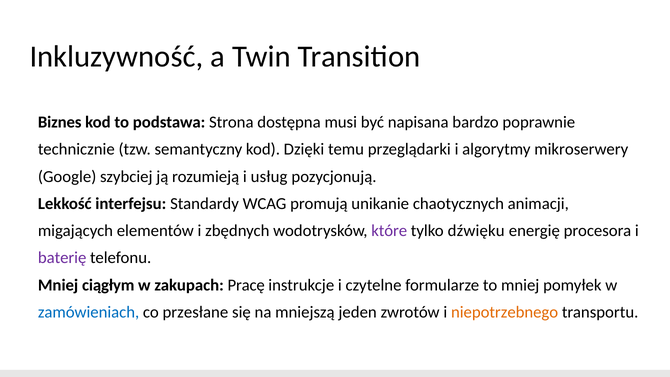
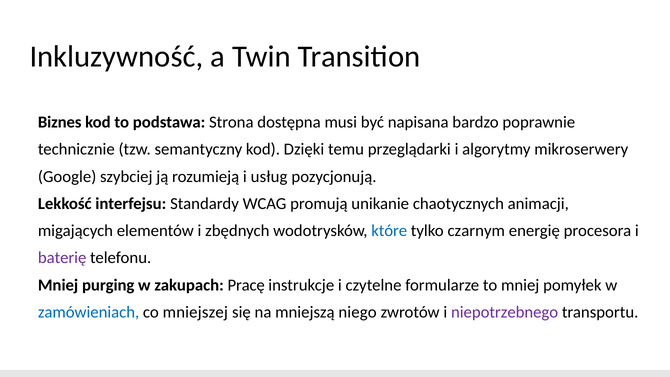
które colour: purple -> blue
dźwięku: dźwięku -> czarnym
ciągłym: ciągłym -> purging
przesłane: przesłane -> mniejszej
jeden: jeden -> niego
niepotrzebnego colour: orange -> purple
